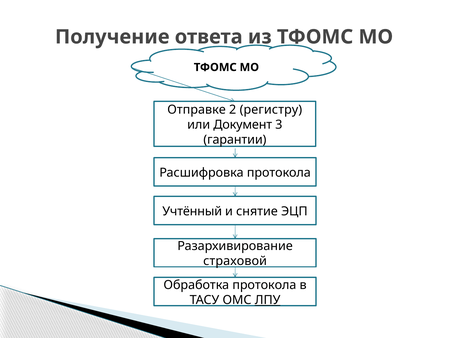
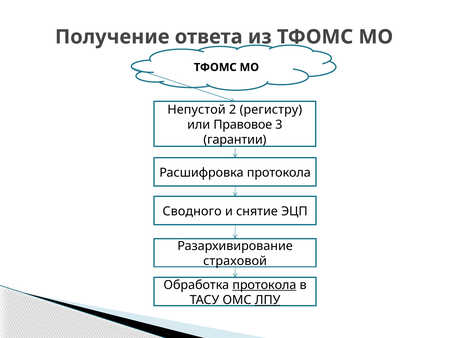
Отправке: Отправке -> Непустой
Документ: Документ -> Правовое
Учтённый: Учтённый -> Сводного
протокола at (264, 285) underline: none -> present
